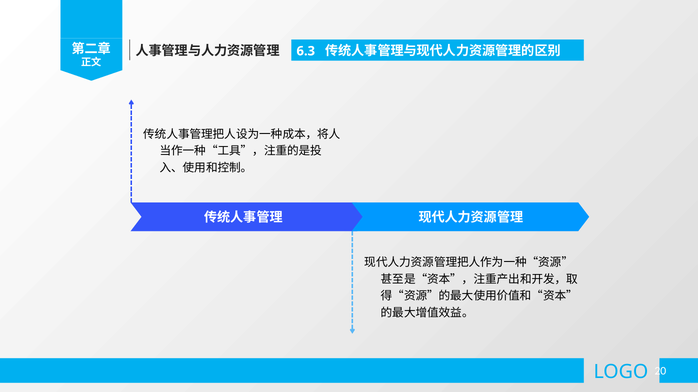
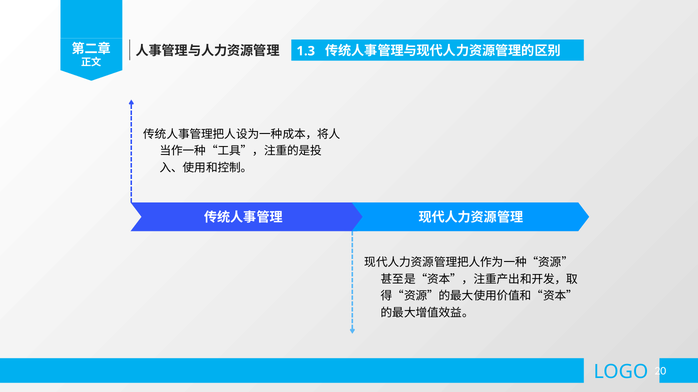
6.3: 6.3 -> 1.3
